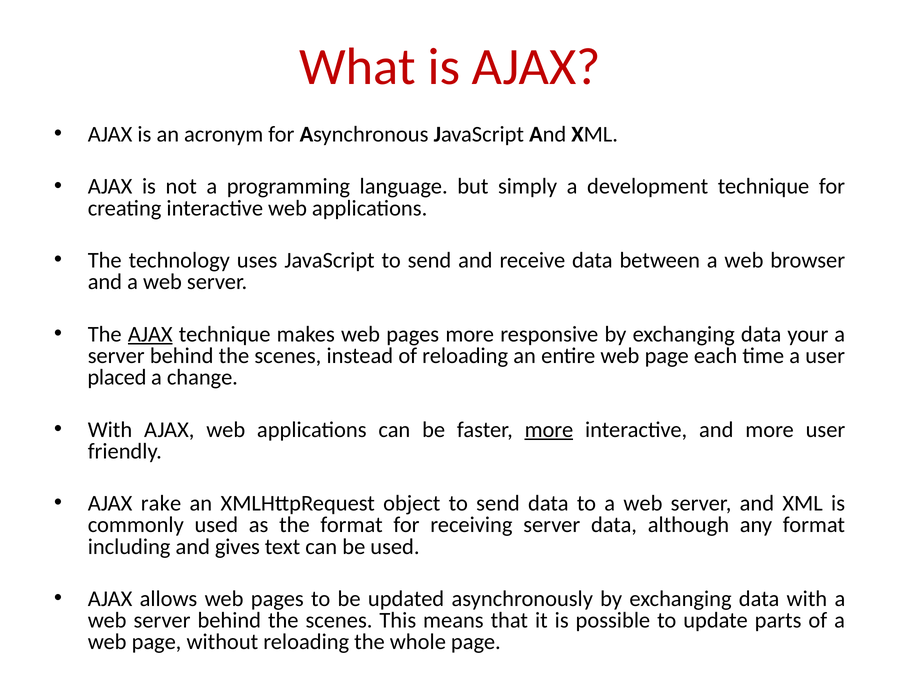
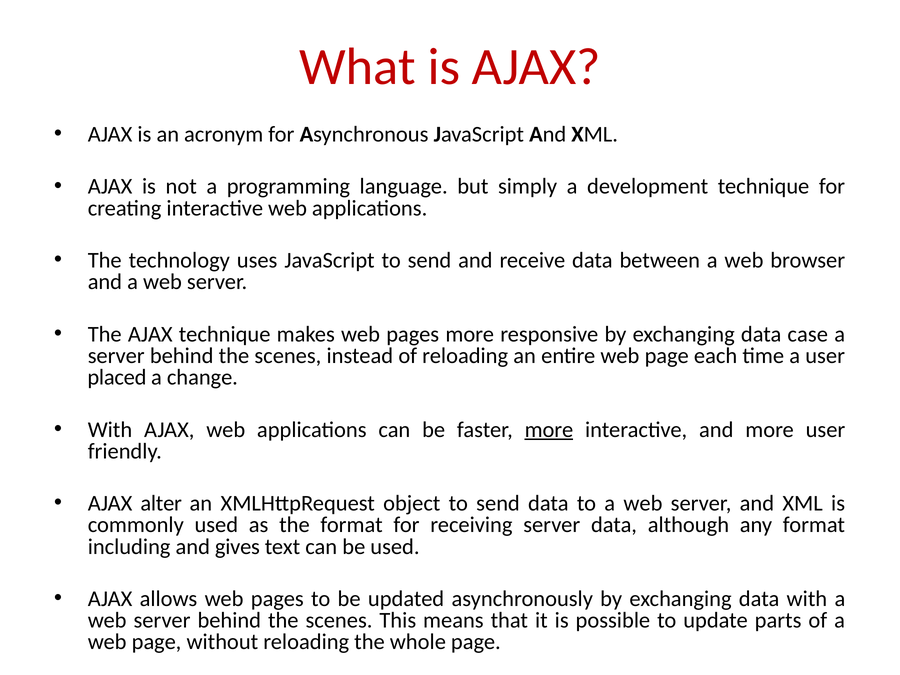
AJAX at (150, 334) underline: present -> none
your: your -> case
rake: rake -> alter
